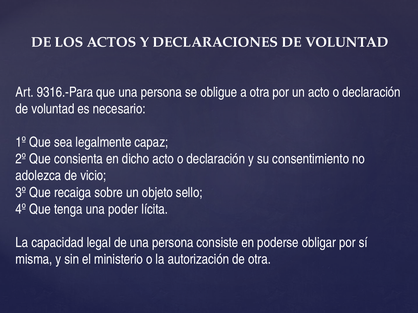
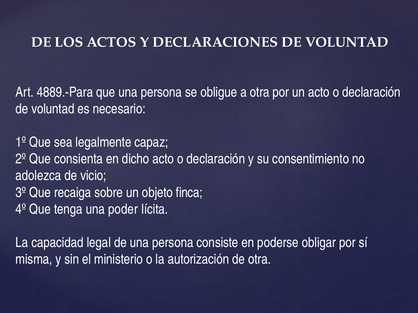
9316.-Para: 9316.-Para -> 4889.-Para
sello: sello -> finca
